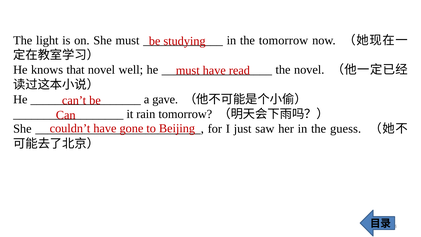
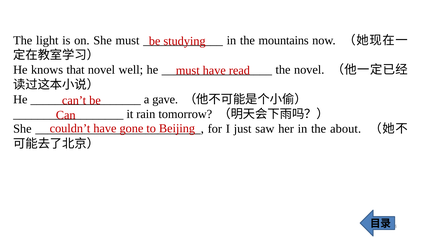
the tomorrow: tomorrow -> mountains
guess: guess -> about
